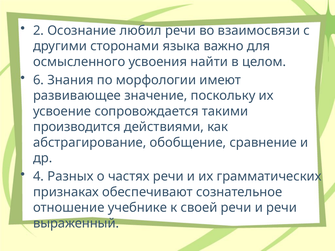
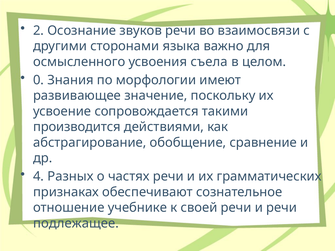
любил: любил -> звуков
найти: найти -> съела
6: 6 -> 0
выраженный: выраженный -> подлежащее
